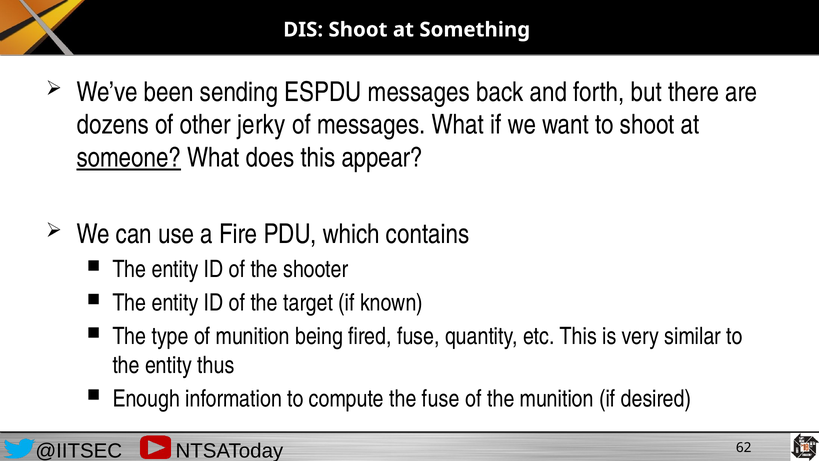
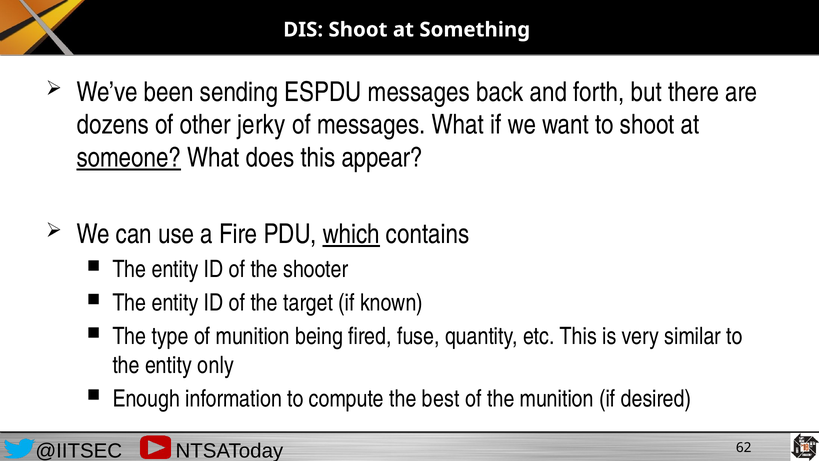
which underline: none -> present
thus: thus -> only
the fuse: fuse -> best
